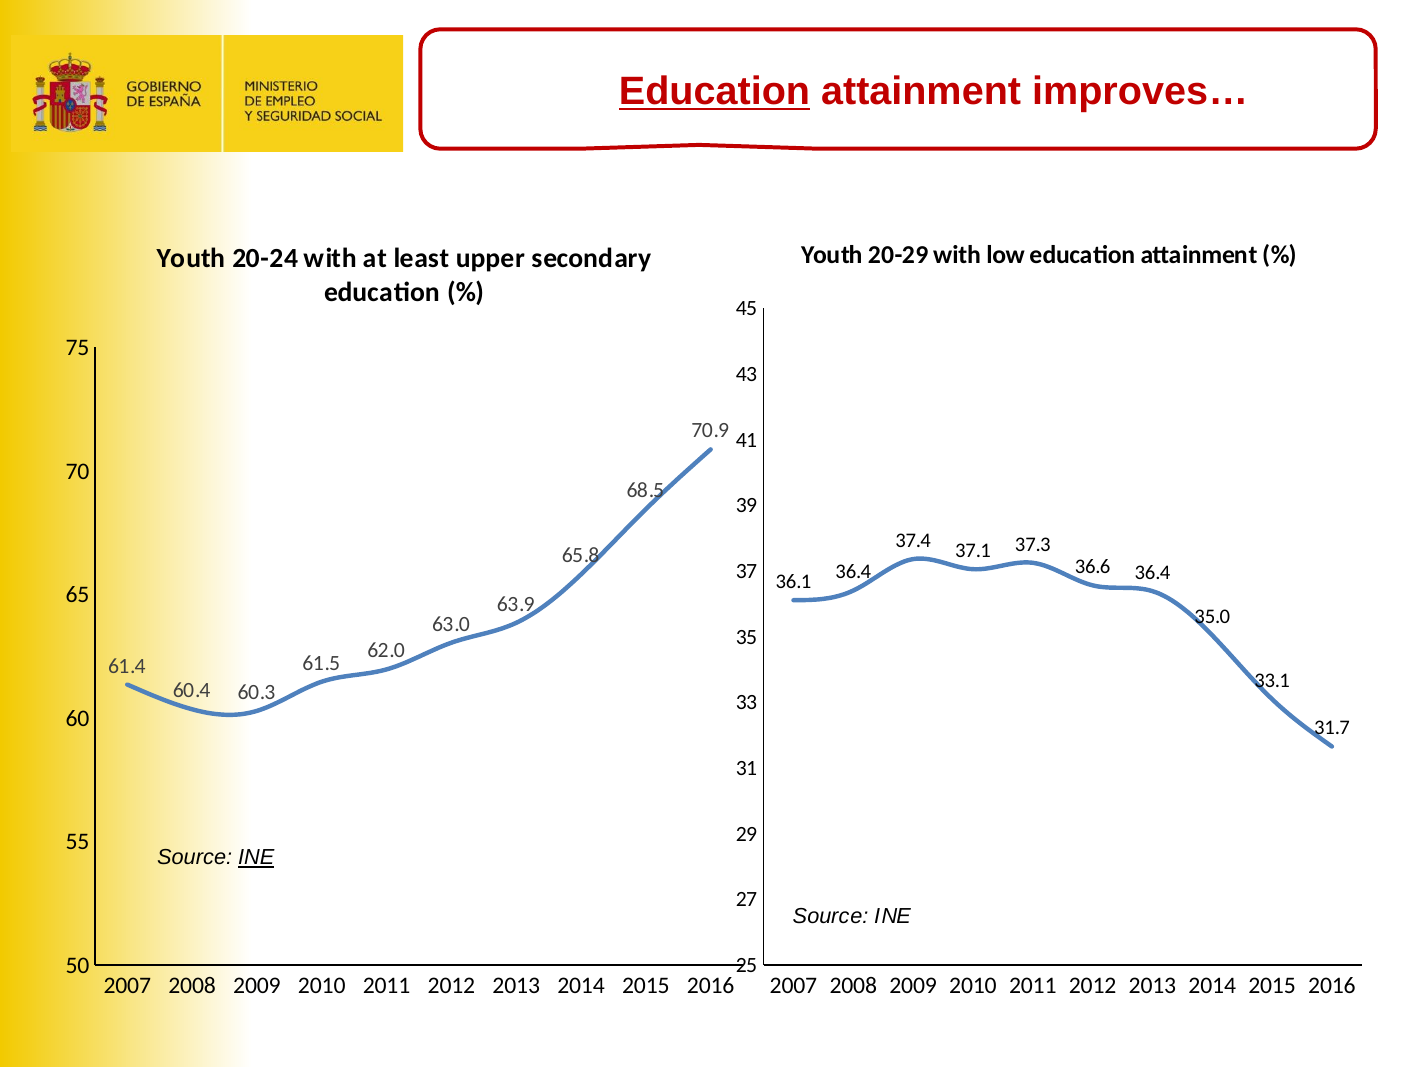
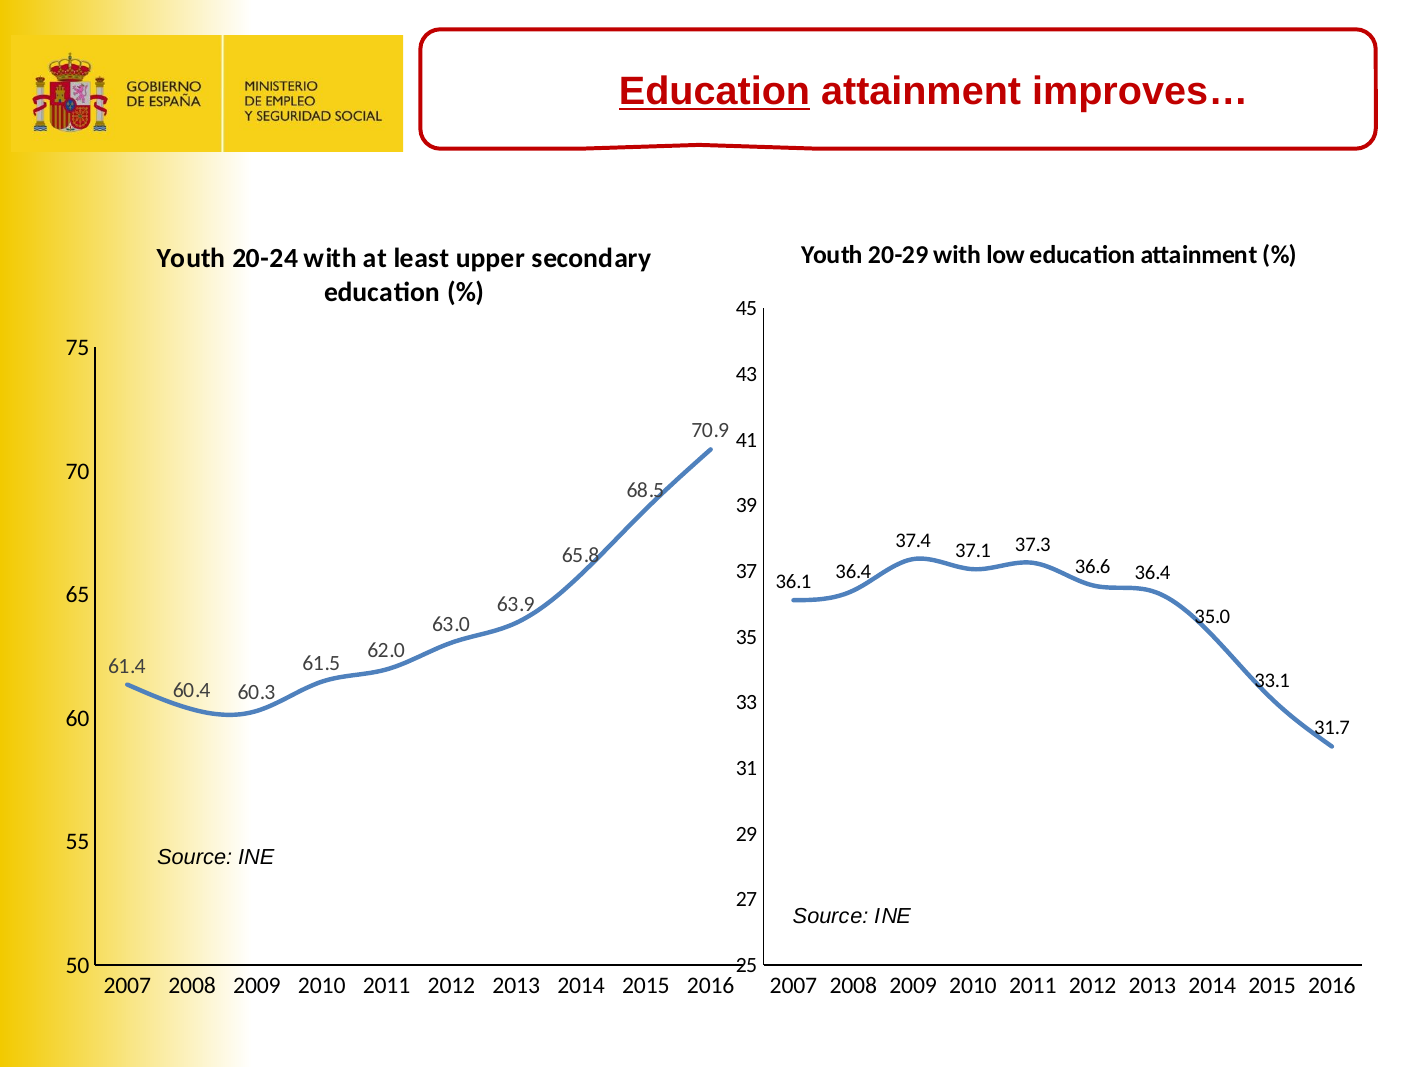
INE at (256, 858) underline: present -> none
